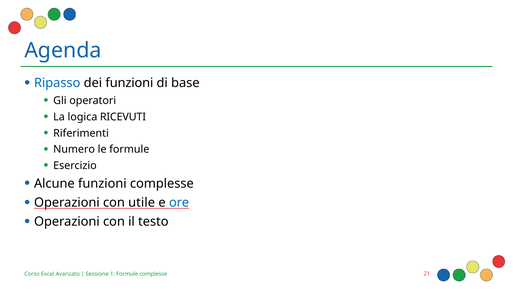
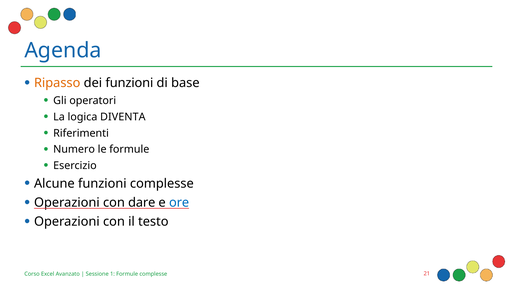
Ripasso colour: blue -> orange
RICEVUTI: RICEVUTI -> DIVENTA
utile: utile -> dare
